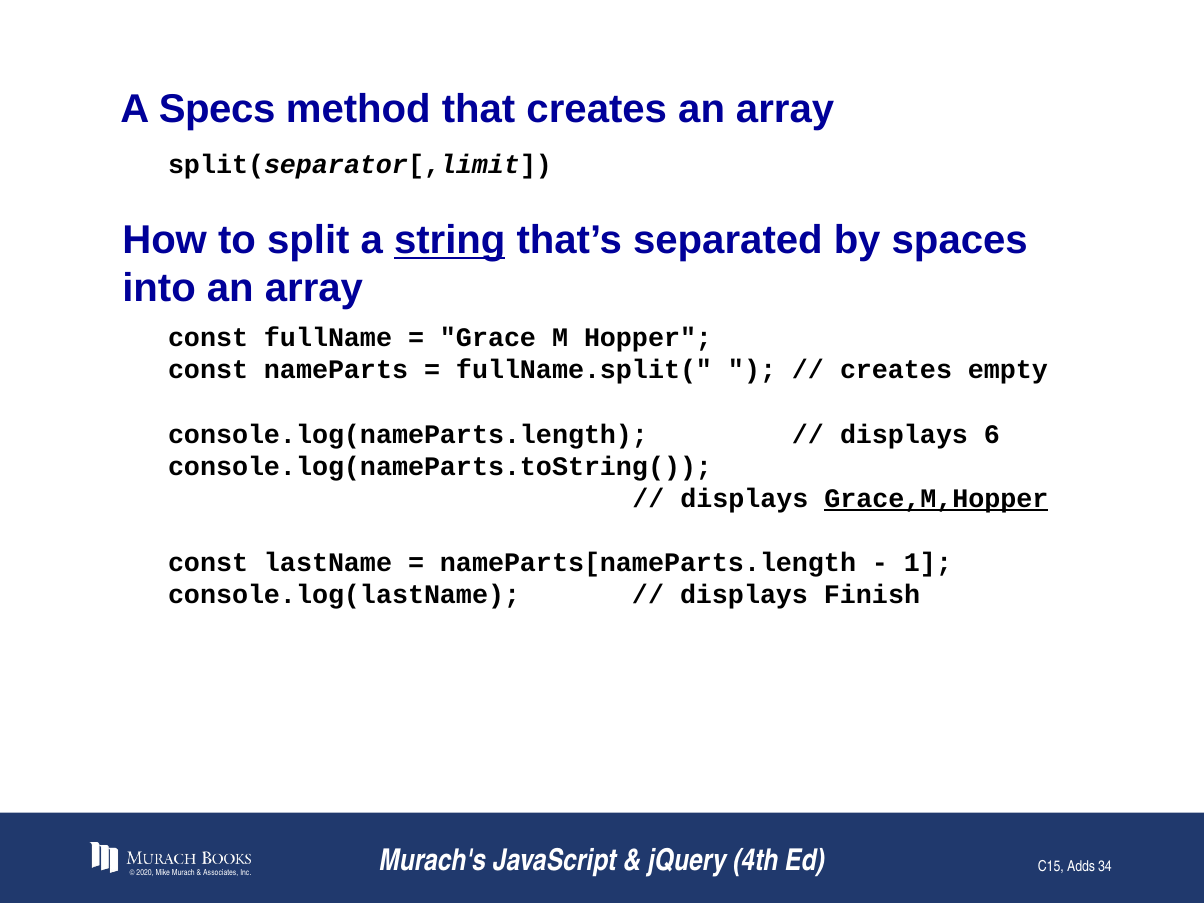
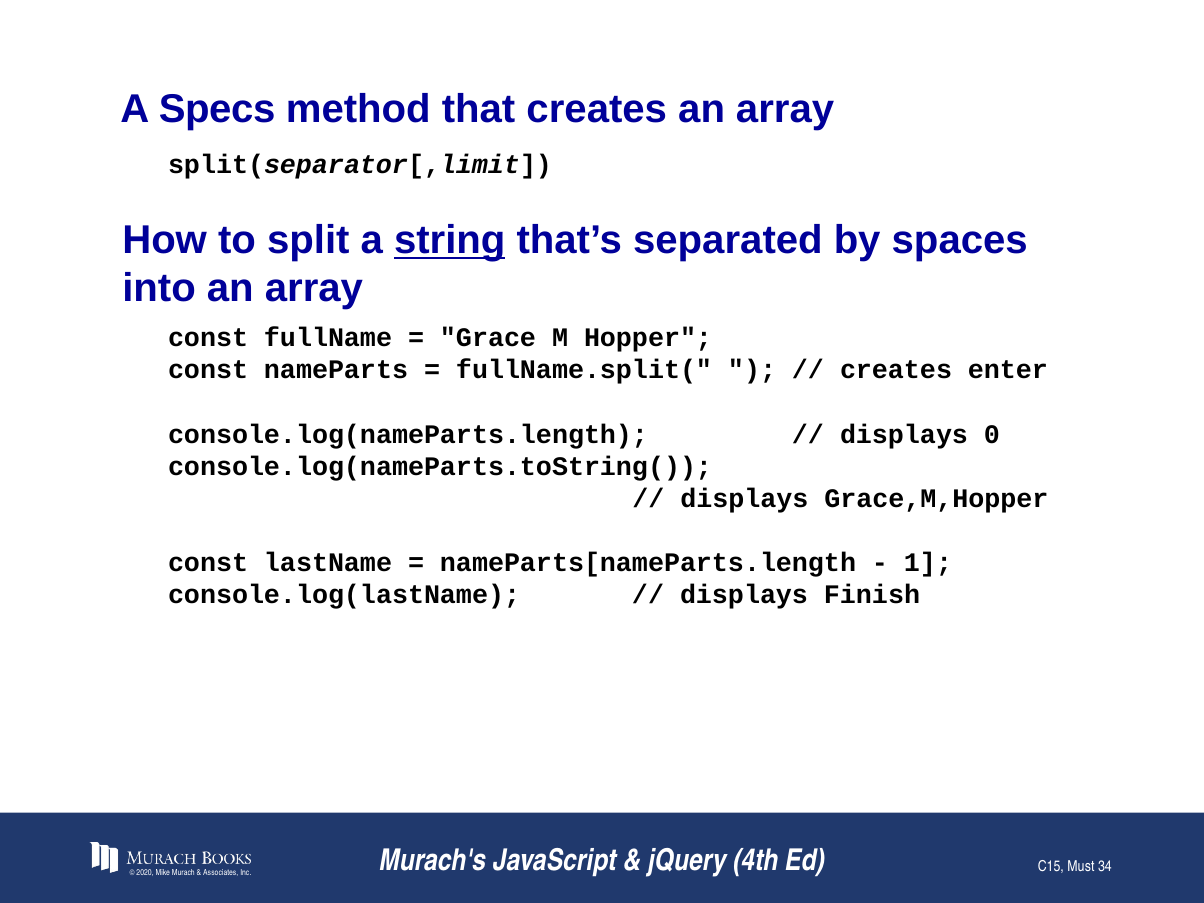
empty: empty -> enter
6: 6 -> 0
Grace,M,Hopper underline: present -> none
Adds: Adds -> Must
